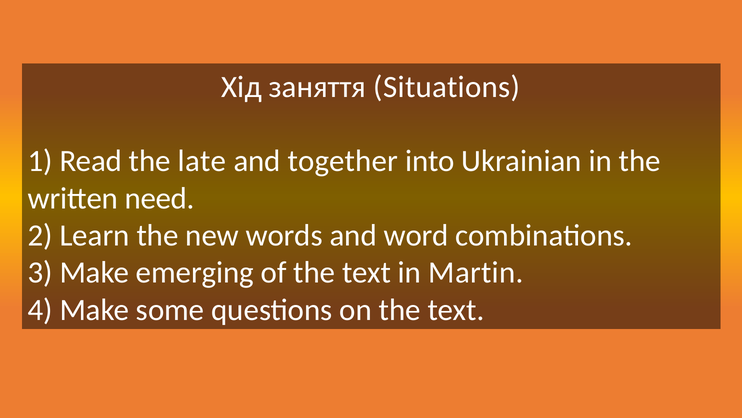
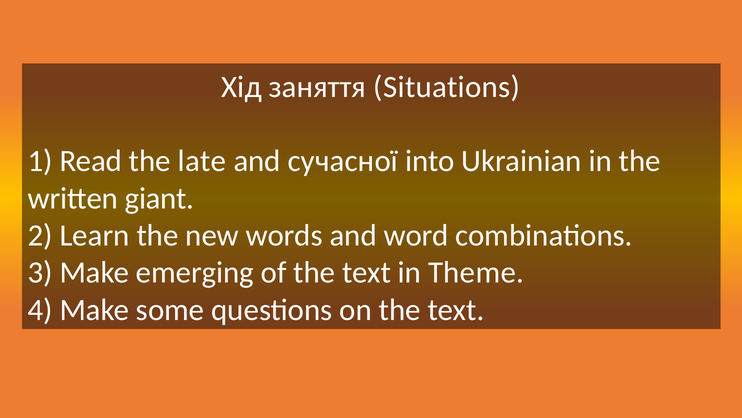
together: together -> сучасної
need: need -> giant
Martin: Martin -> Theme
